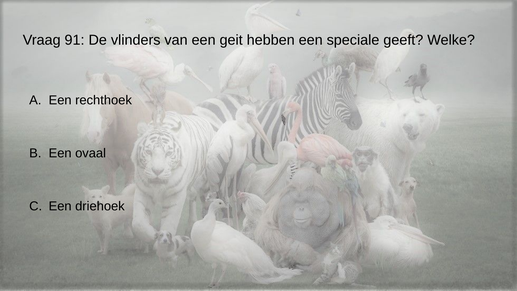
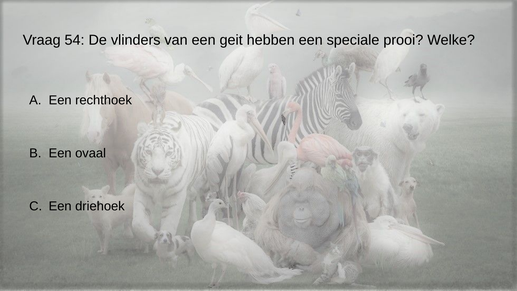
91: 91 -> 54
geeft: geeft -> prooi
